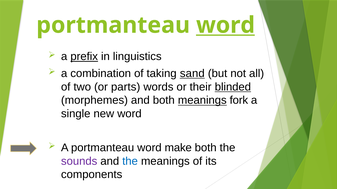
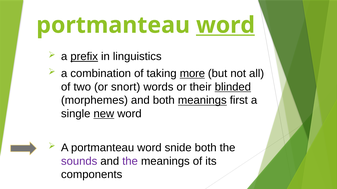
sand: sand -> more
parts: parts -> snort
fork: fork -> first
new underline: none -> present
make: make -> snide
the at (130, 162) colour: blue -> purple
